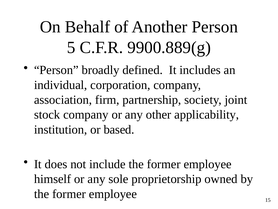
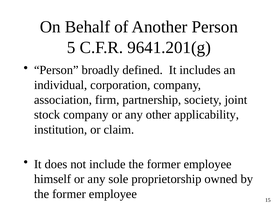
9900.889(g: 9900.889(g -> 9641.201(g
based: based -> claim
